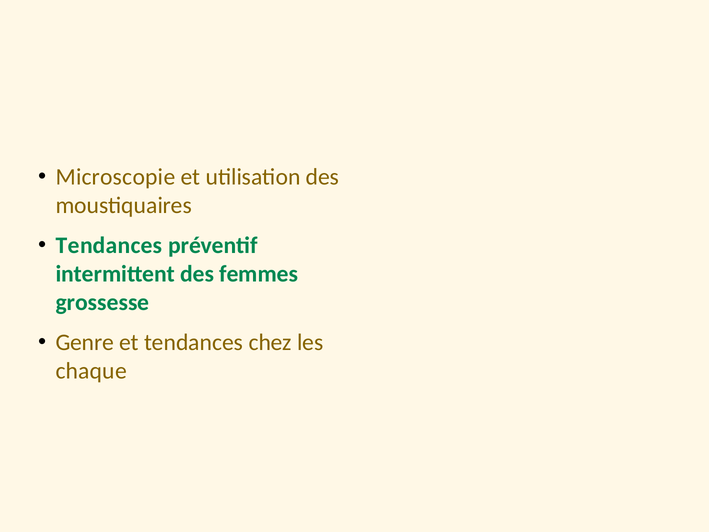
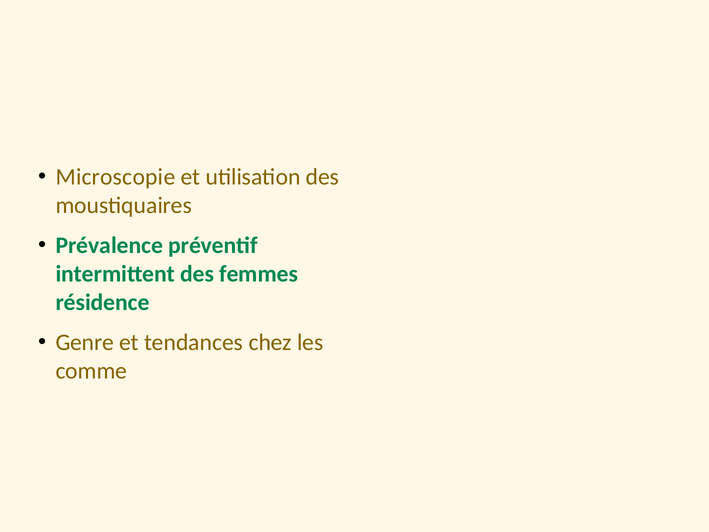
Tendances at (109, 246): Tendances -> Prévalence
grossesse: grossesse -> résidence
chaque: chaque -> comme
